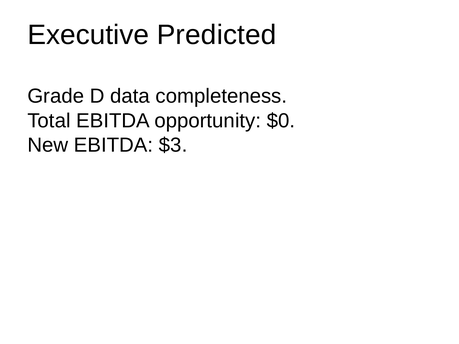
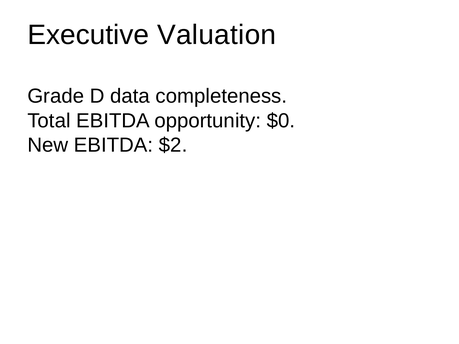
Predicted: Predicted -> Valuation
$3: $3 -> $2
